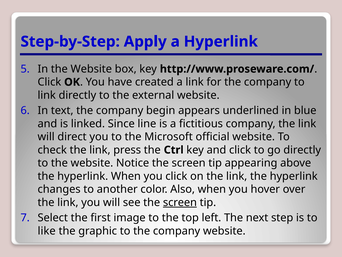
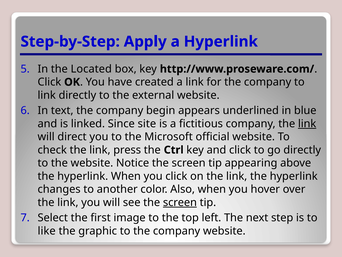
In the Website: Website -> Located
line: line -> site
link at (307, 123) underline: none -> present
